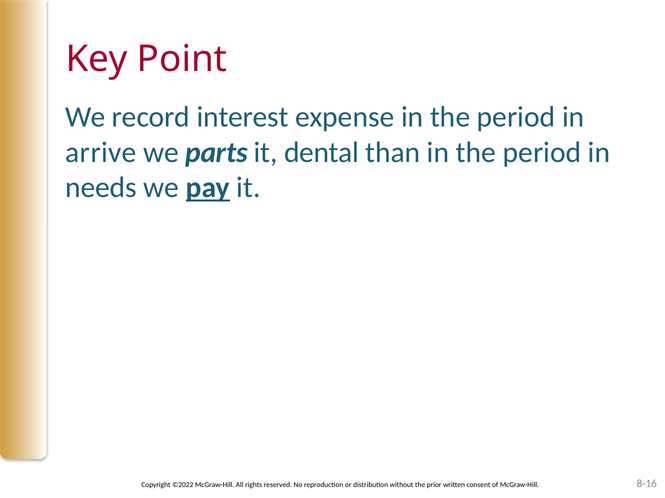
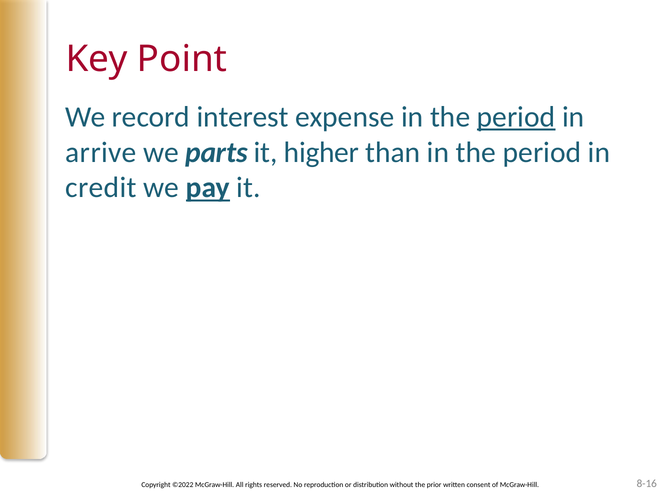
period at (516, 117) underline: none -> present
dental: dental -> higher
needs: needs -> credit
